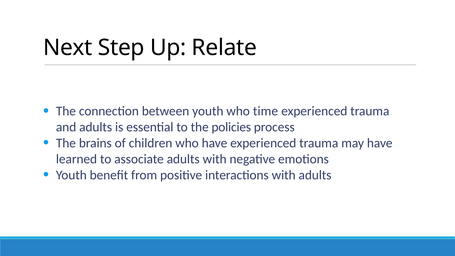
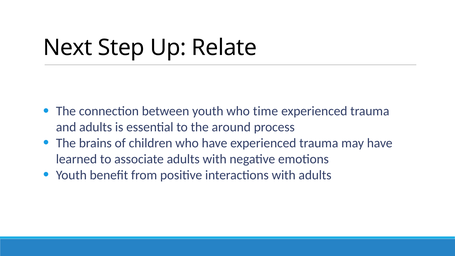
policies: policies -> around
